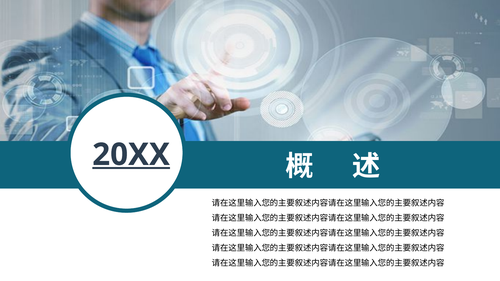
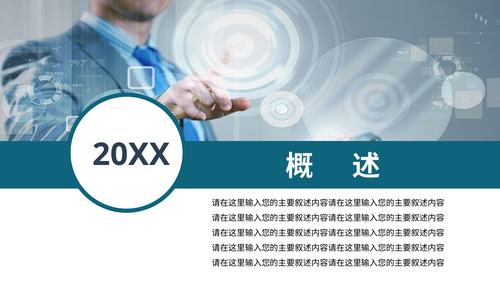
20XX underline: present -> none
